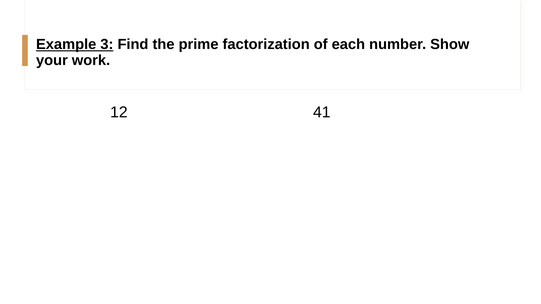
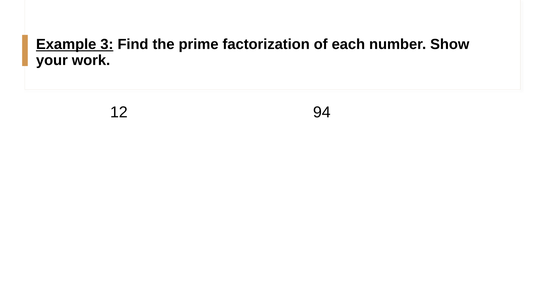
41: 41 -> 94
